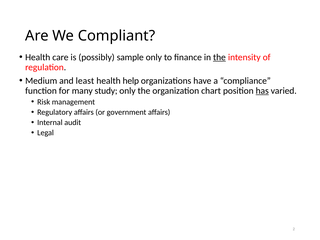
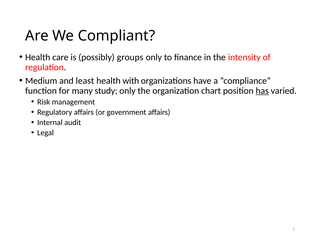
sample: sample -> groups
the at (219, 57) underline: present -> none
help: help -> with
